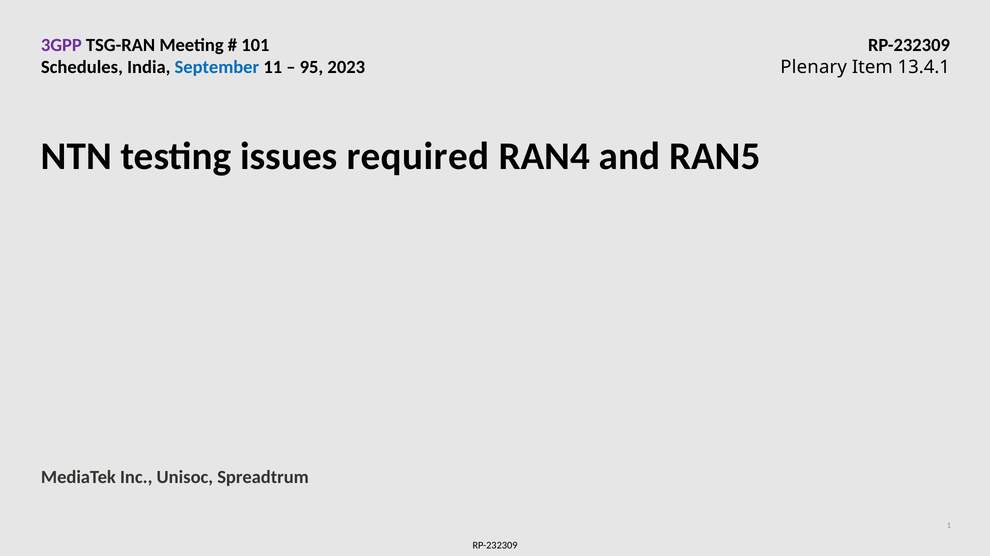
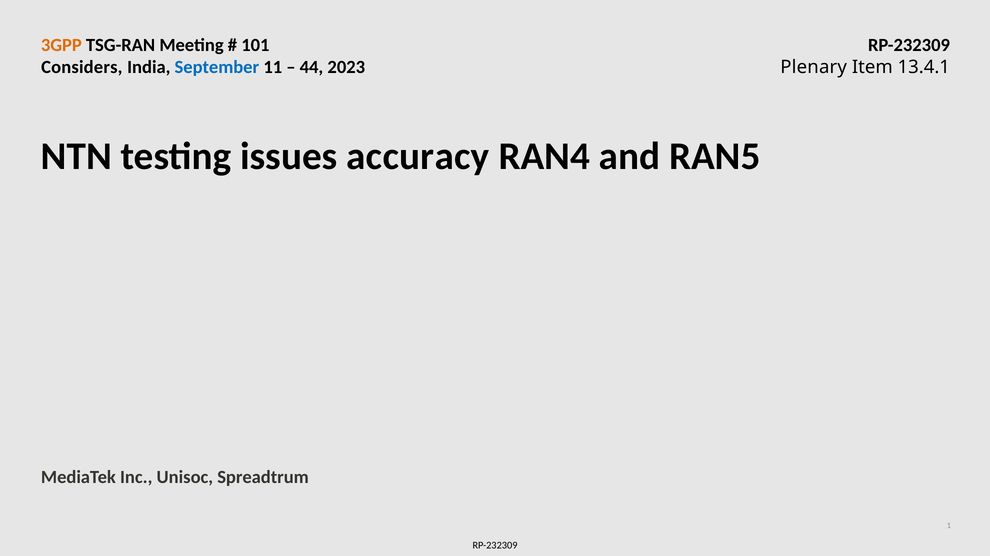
3GPP colour: purple -> orange
Schedules: Schedules -> Considers
95: 95 -> 44
required: required -> accuracy
